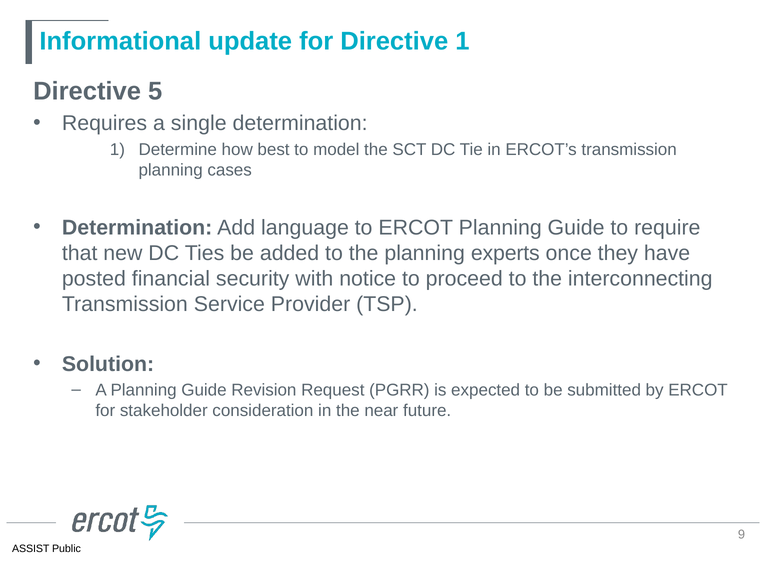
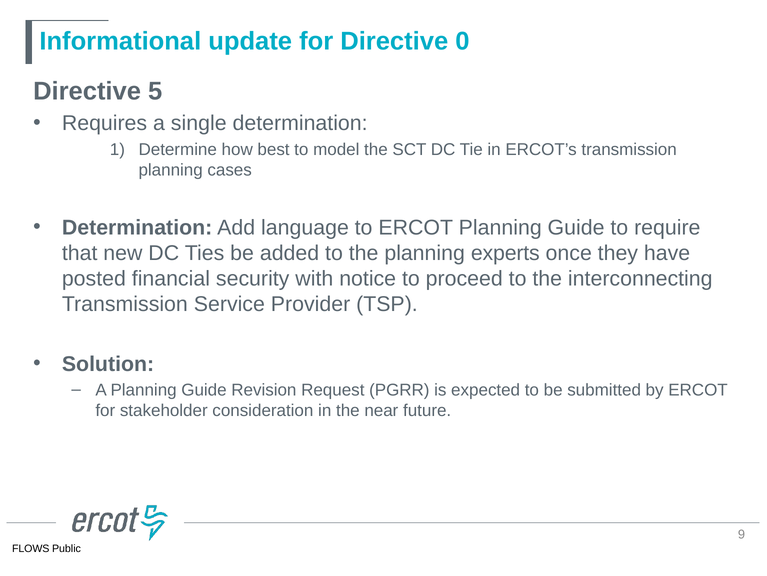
Directive 1: 1 -> 0
ASSIST: ASSIST -> FLOWS
